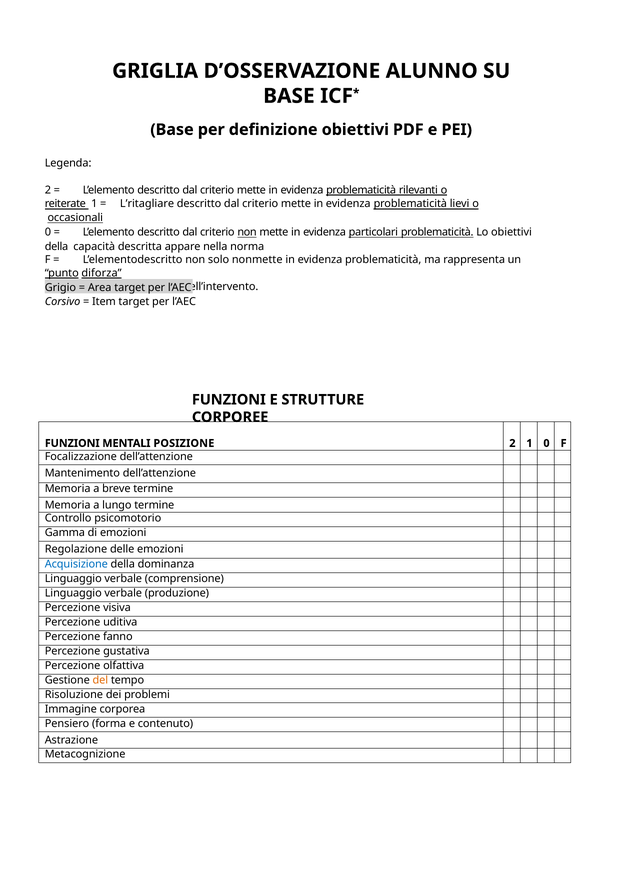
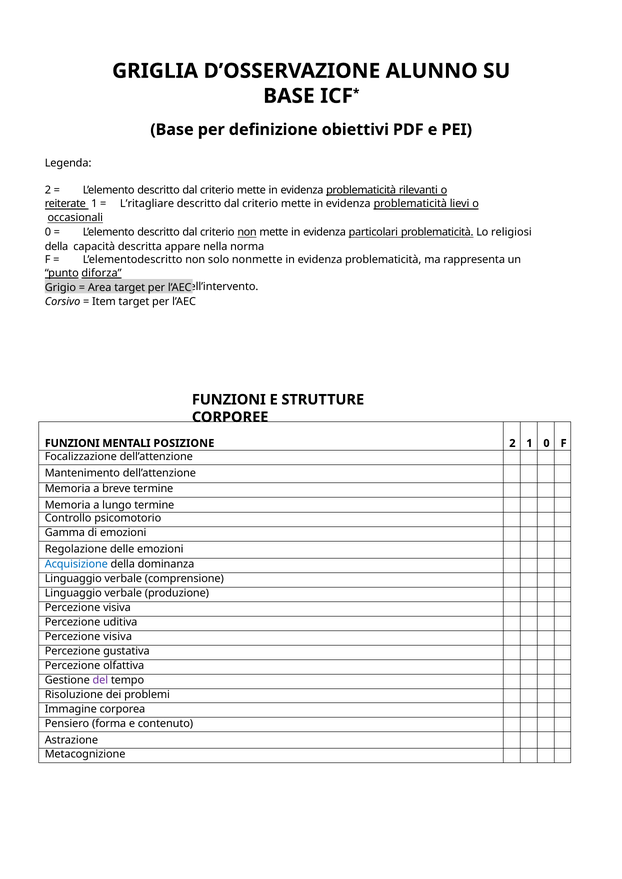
Lo obiettivi: obiettivi -> religiosi
fanno at (118, 637): fanno -> visiva
del colour: orange -> purple
